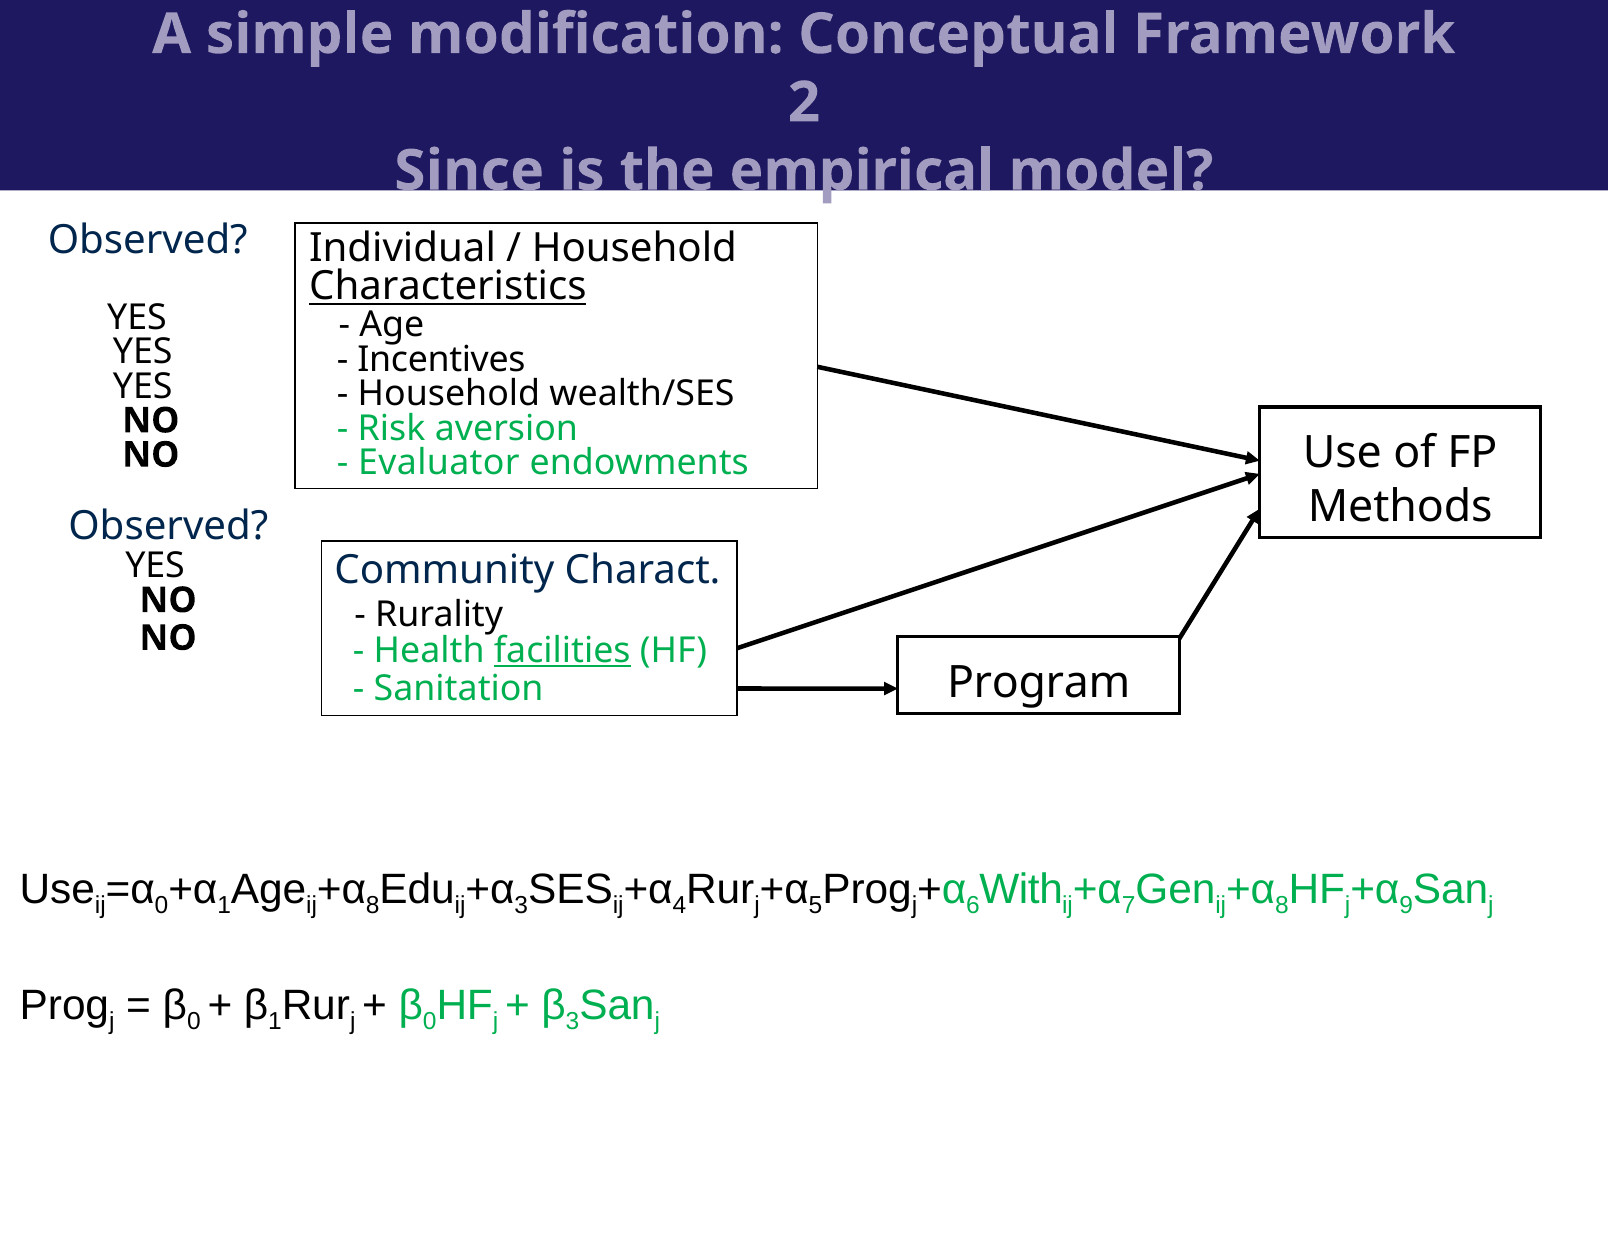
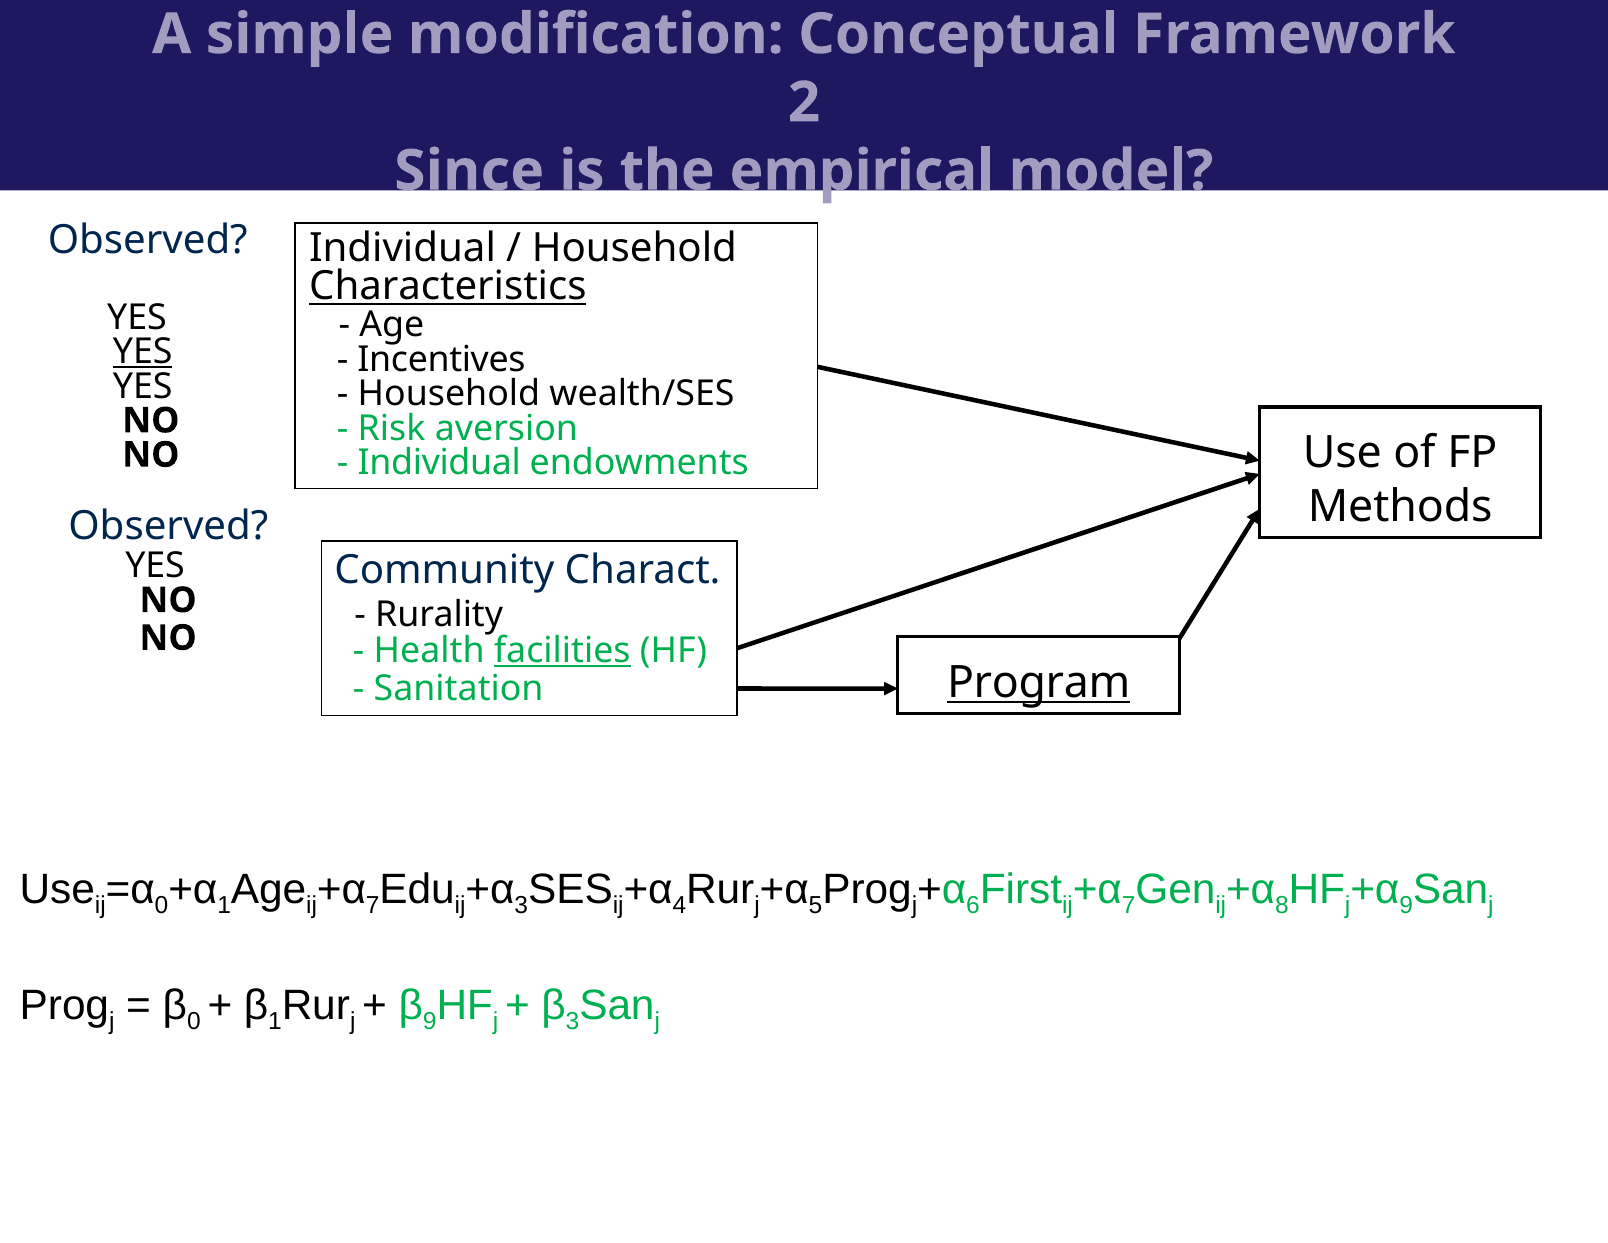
YES at (143, 352) underline: none -> present
Evaluator at (439, 463): Evaluator -> Individual
Program underline: none -> present
8 at (373, 905): 8 -> 7
With: With -> First
0 at (430, 1021): 0 -> 9
